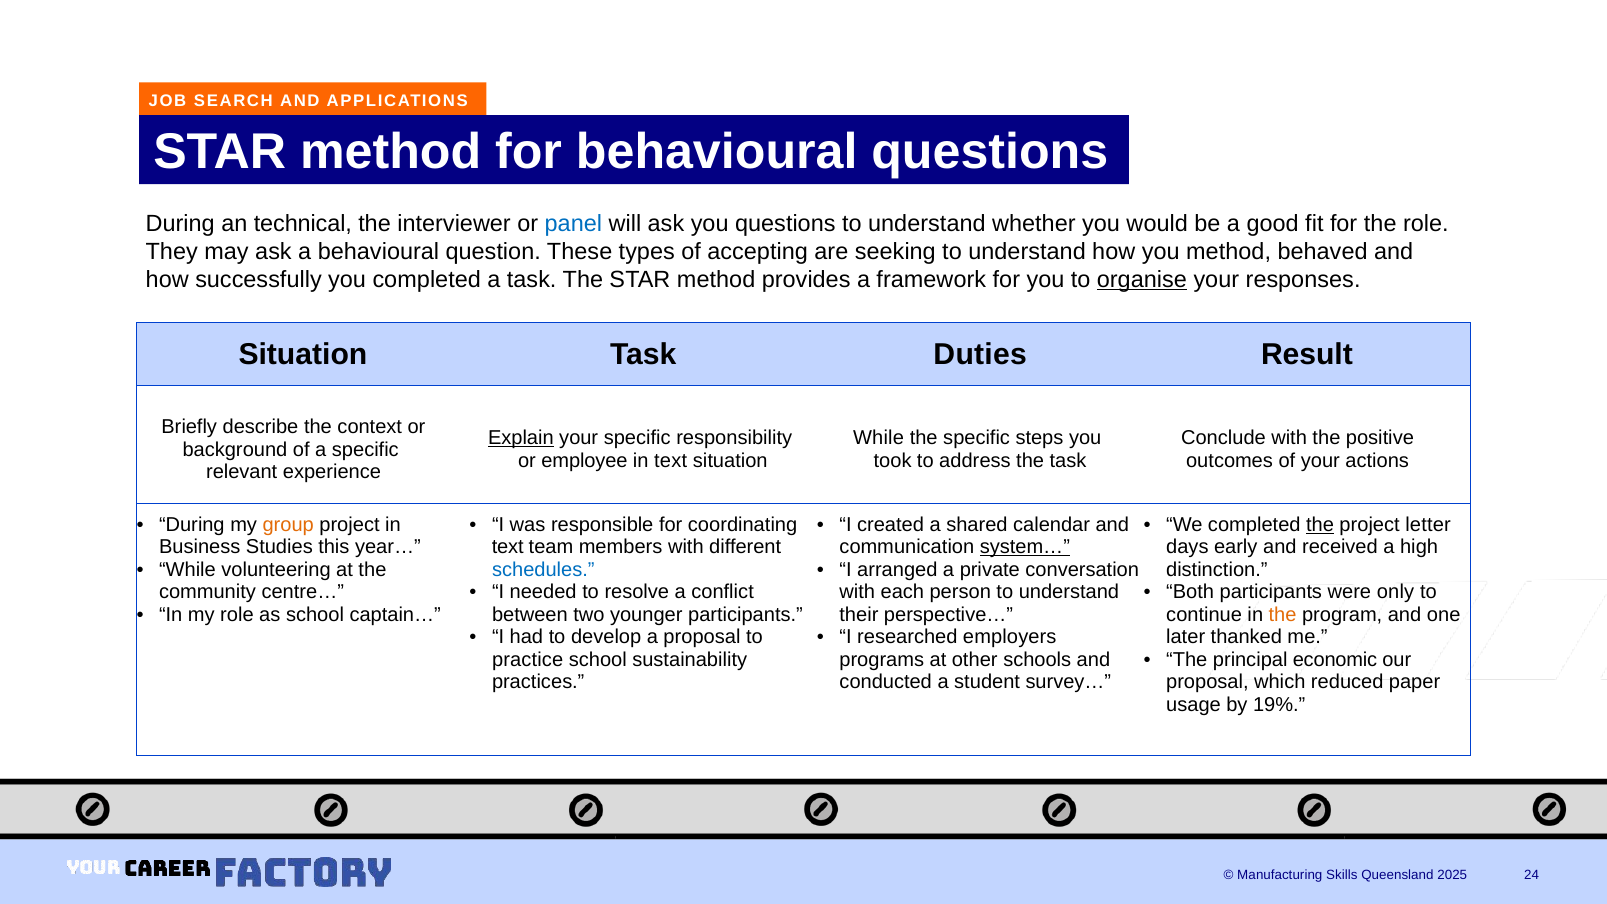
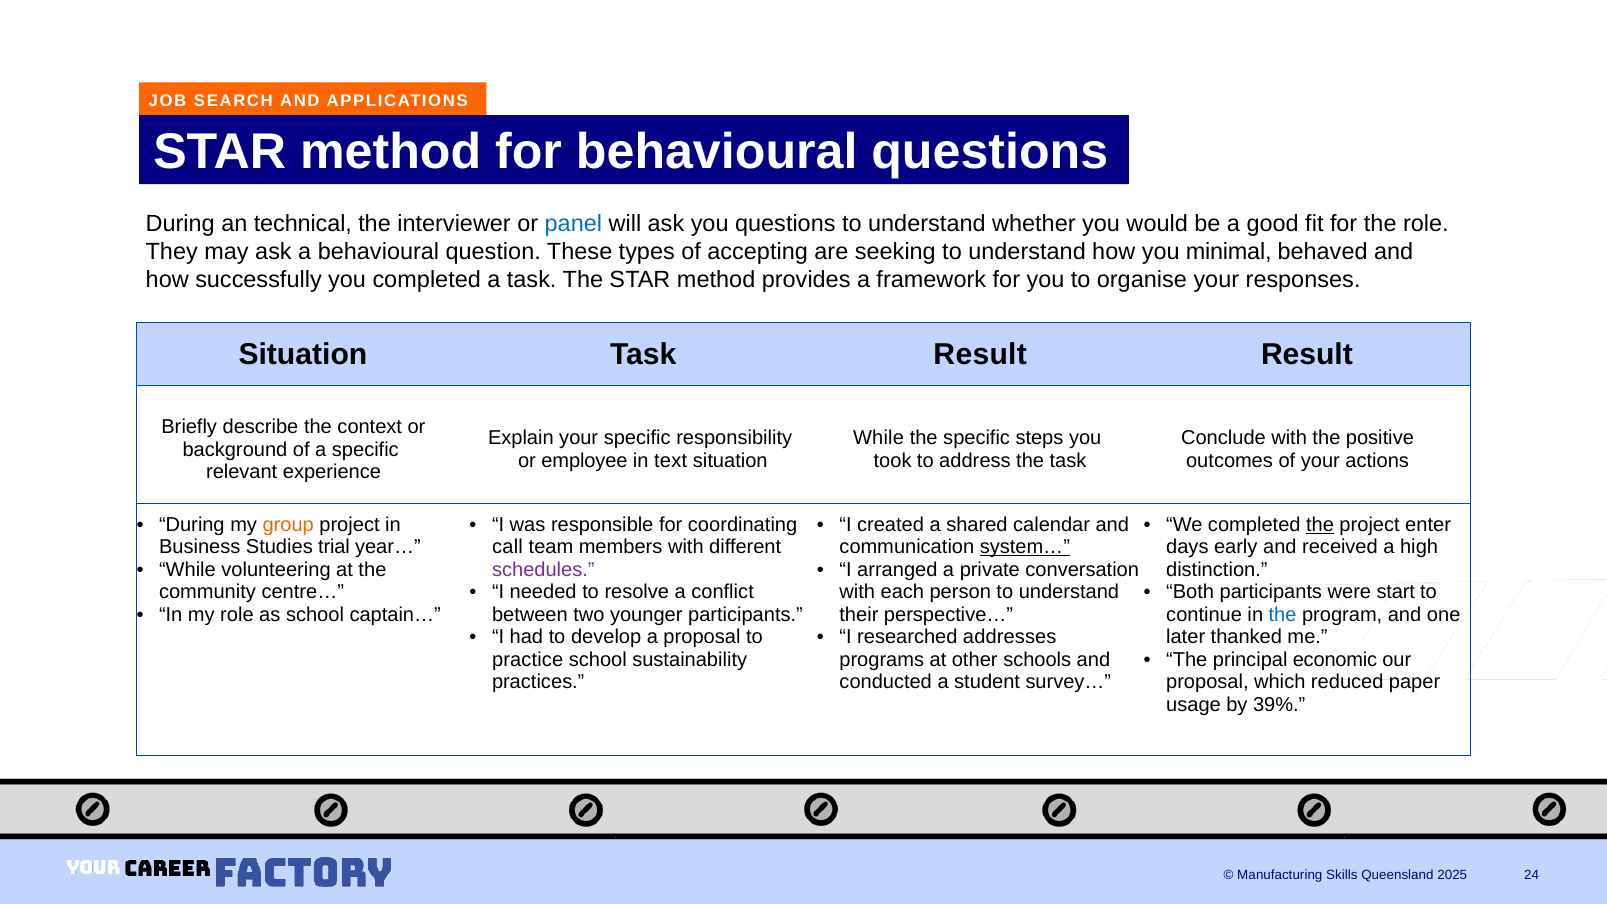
you method: method -> minimal
organise underline: present -> none
Task Duties: Duties -> Result
Explain underline: present -> none
letter: letter -> enter
this: this -> trial
text at (508, 547): text -> call
schedules colour: blue -> purple
only: only -> start
the at (1283, 614) colour: orange -> blue
employers: employers -> addresses
19%: 19% -> 39%
